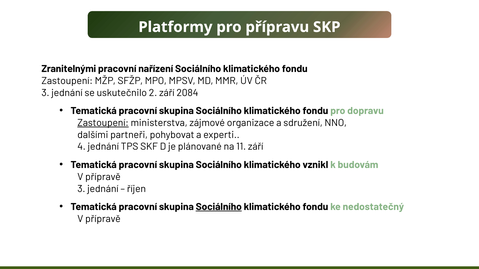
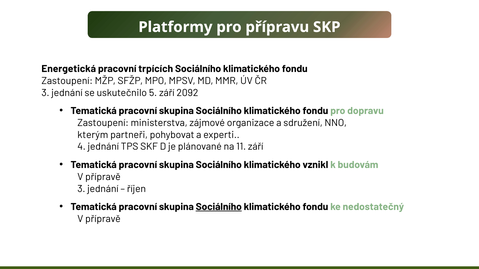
Zranitelnými: Zranitelnými -> Energetická
nařízení: nařízení -> trpících
2: 2 -> 5
2084: 2084 -> 2092
Zastoupení at (103, 123) underline: present -> none
dalšími: dalšími -> kterým
